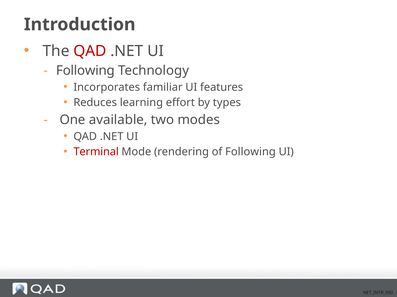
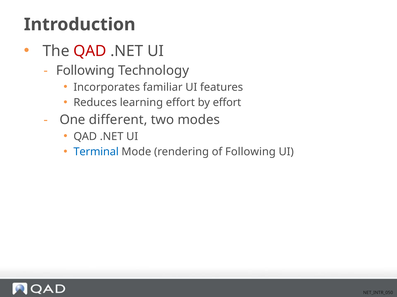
by types: types -> effort
available: available -> different
Terminal colour: red -> blue
